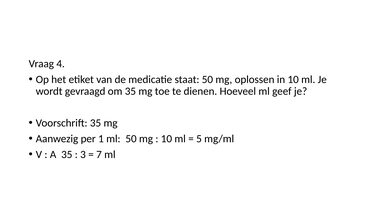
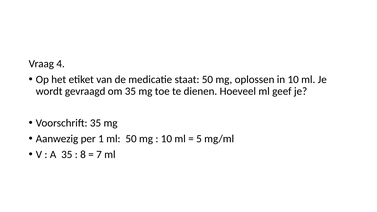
3: 3 -> 8
